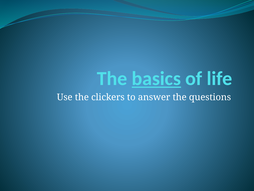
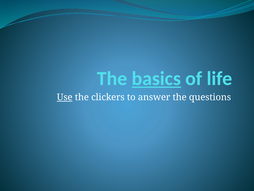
Use underline: none -> present
